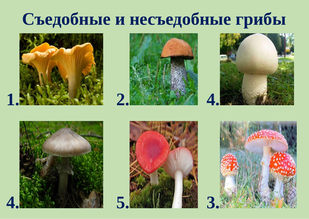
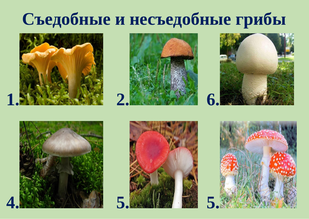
2 4: 4 -> 6
5 3: 3 -> 5
